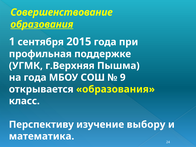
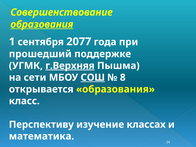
2015: 2015 -> 2077
профильная: профильная -> прошедший
г.Верхняя underline: none -> present
на года: года -> сети
СОШ underline: none -> present
9: 9 -> 8
выбору: выбору -> классах
